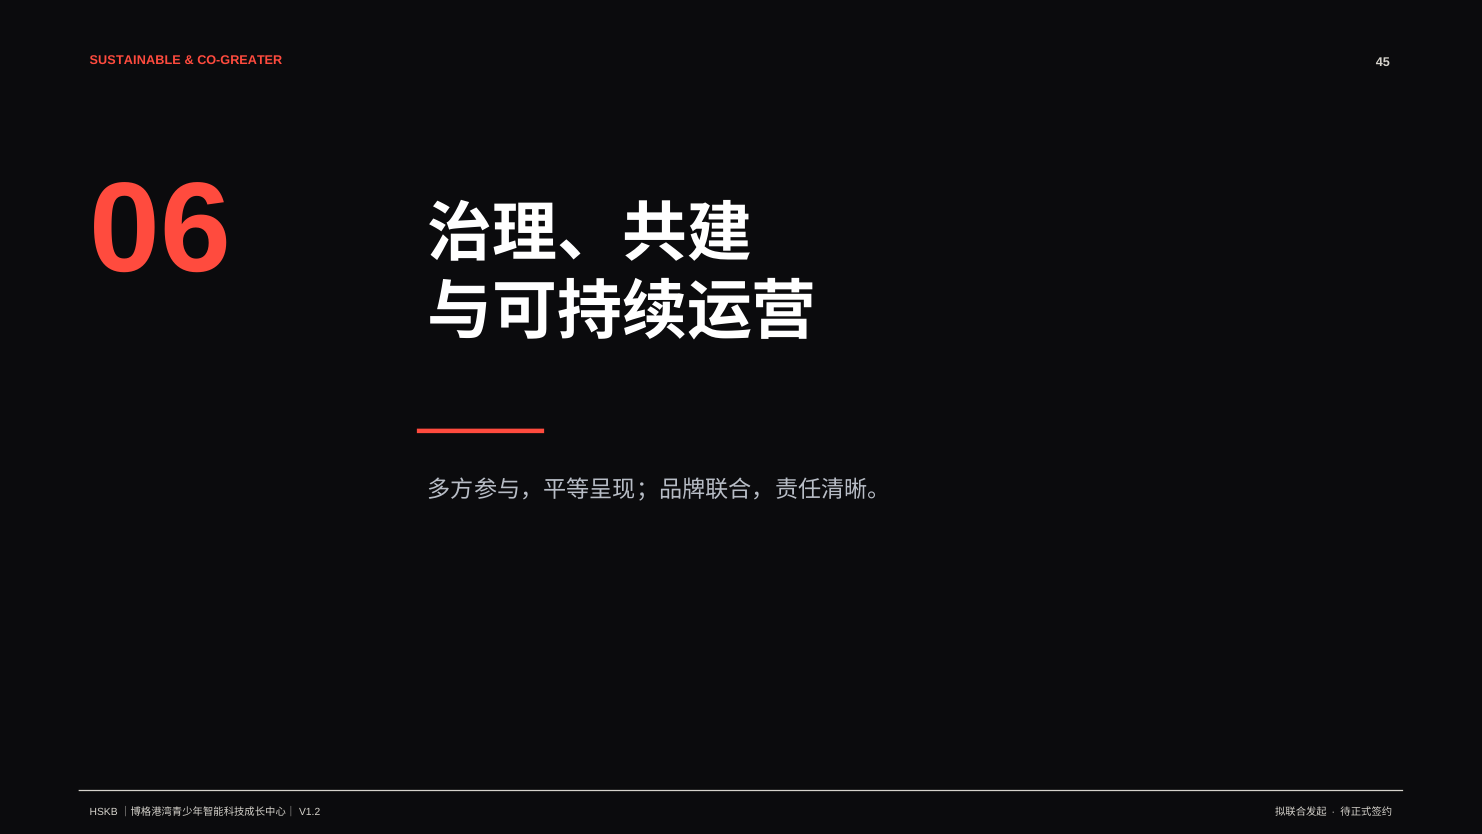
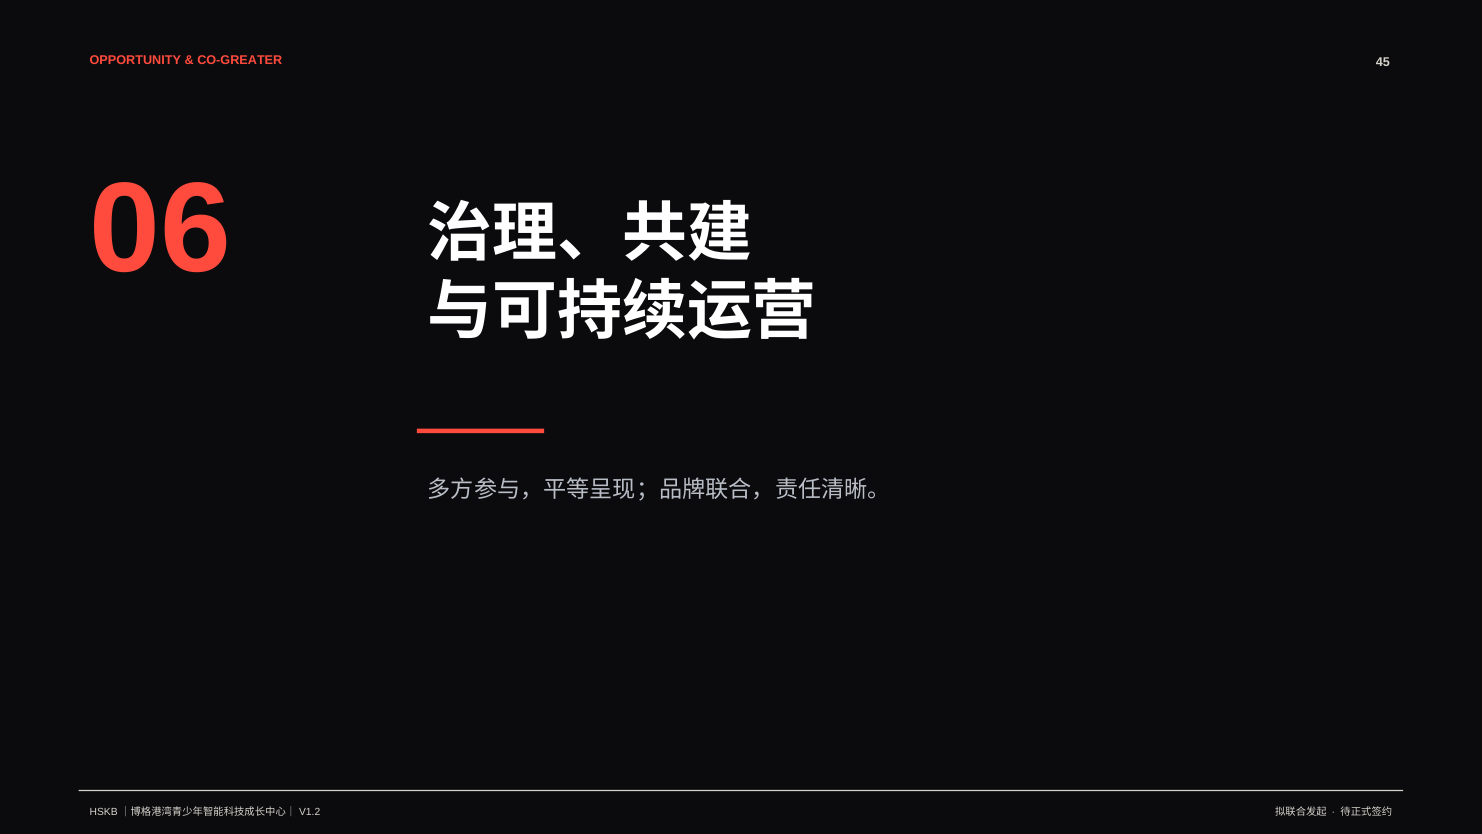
SUSTAINABLE: SUSTAINABLE -> OPPORTUNITY
